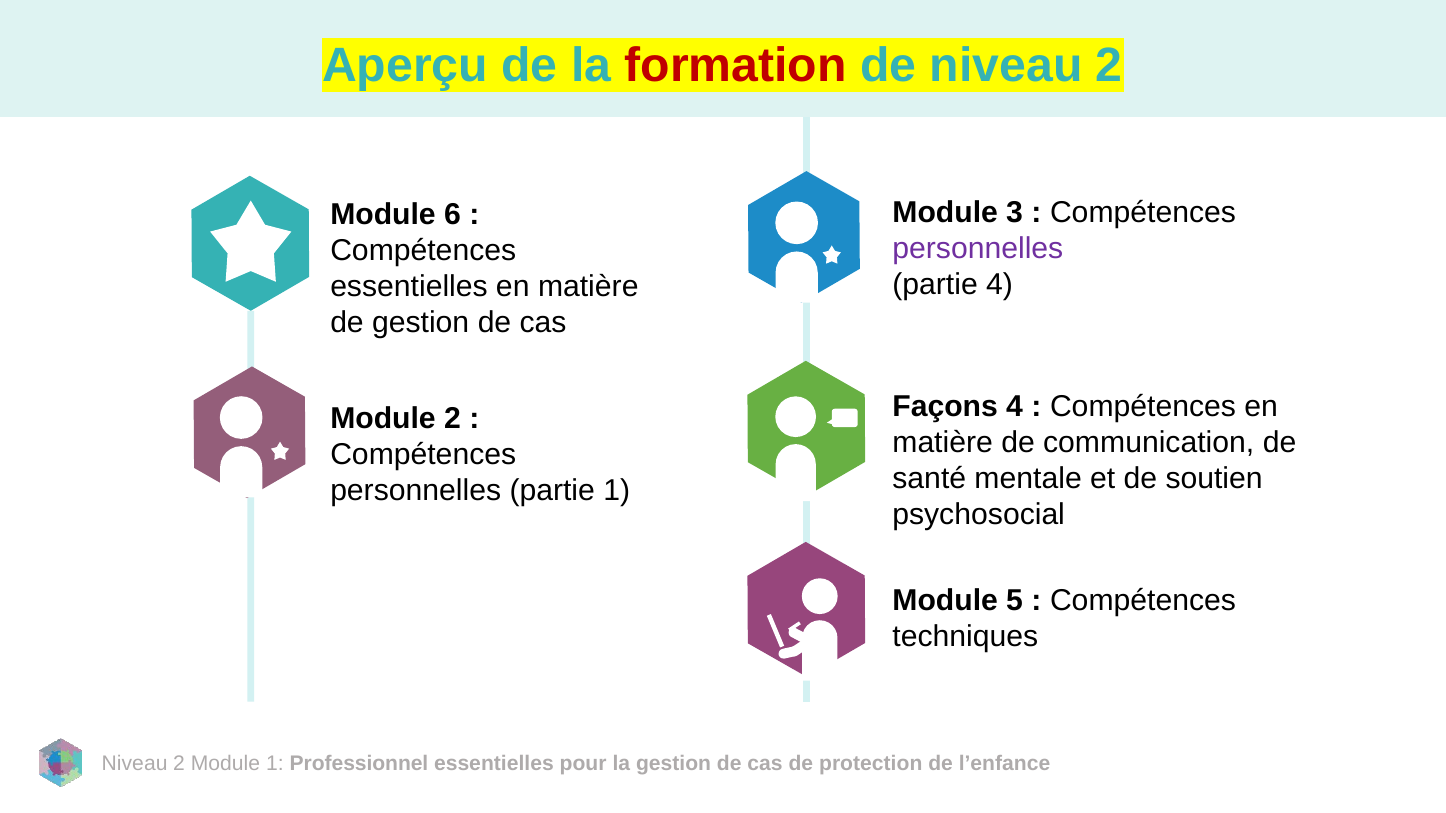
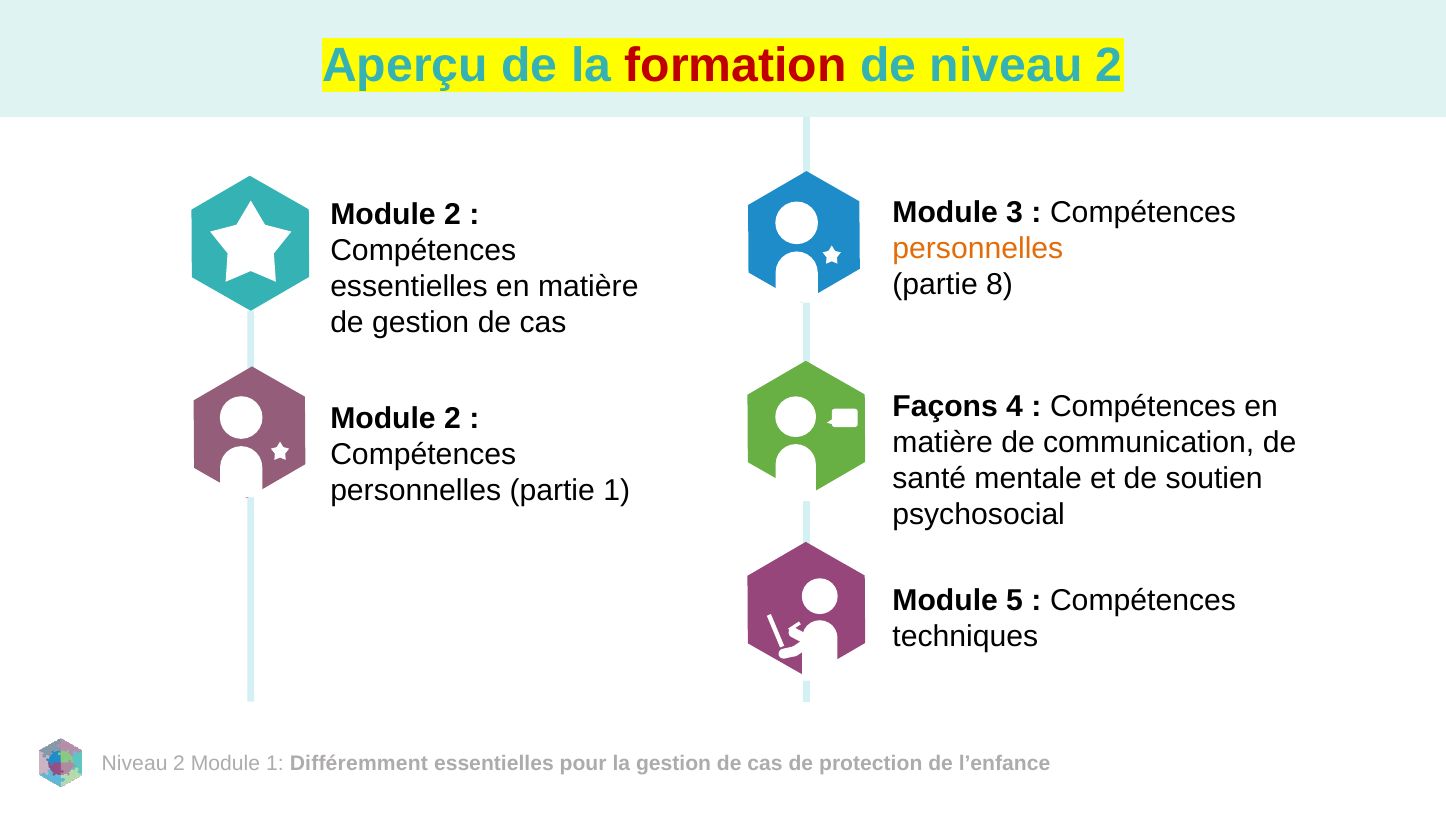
6 at (452, 214): 6 -> 2
personnelles at (978, 249) colour: purple -> orange
partie 4: 4 -> 8
Professionnel: Professionnel -> Différemment
